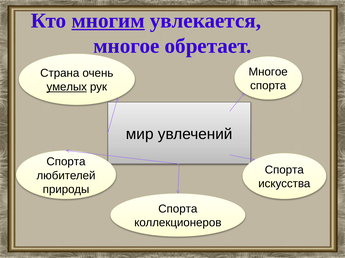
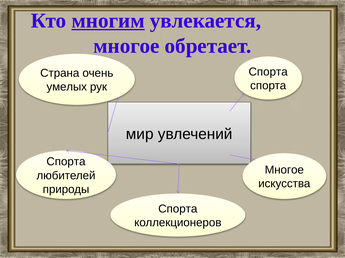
Многое at (268, 72): Многое -> Спорта
умелых underline: present -> none
Спорта at (284, 170): Спорта -> Многое
